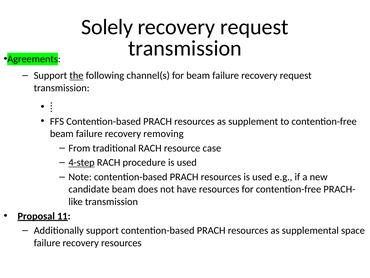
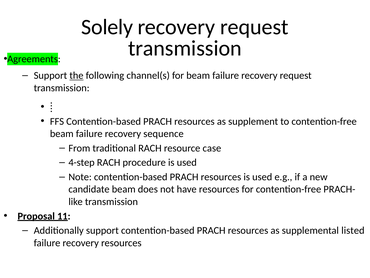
removing: removing -> sequence
4-step underline: present -> none
space: space -> listed
